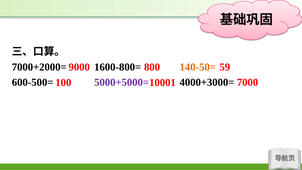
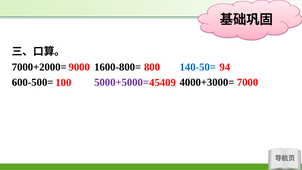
140-50= colour: orange -> blue
59: 59 -> 94
10001: 10001 -> 45409
